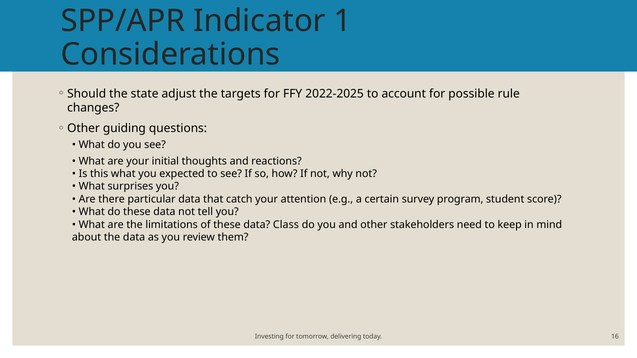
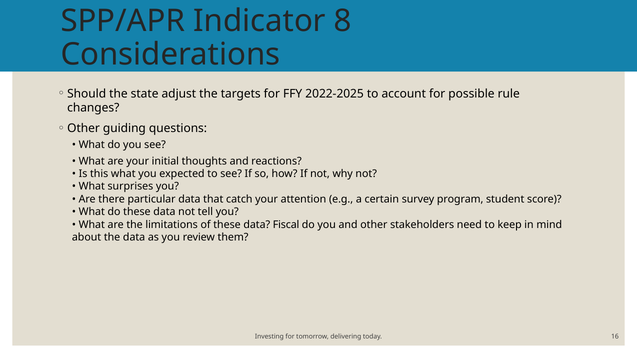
1: 1 -> 8
Class: Class -> Fiscal
